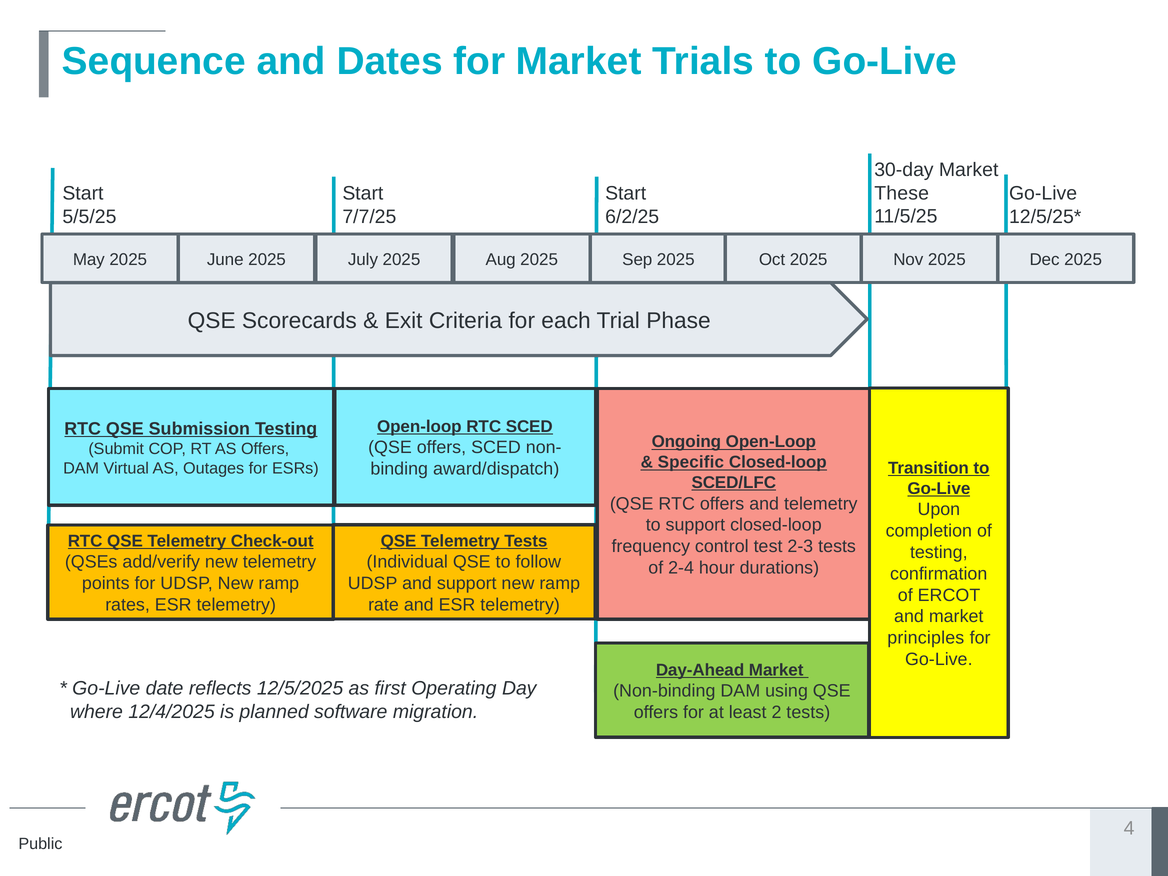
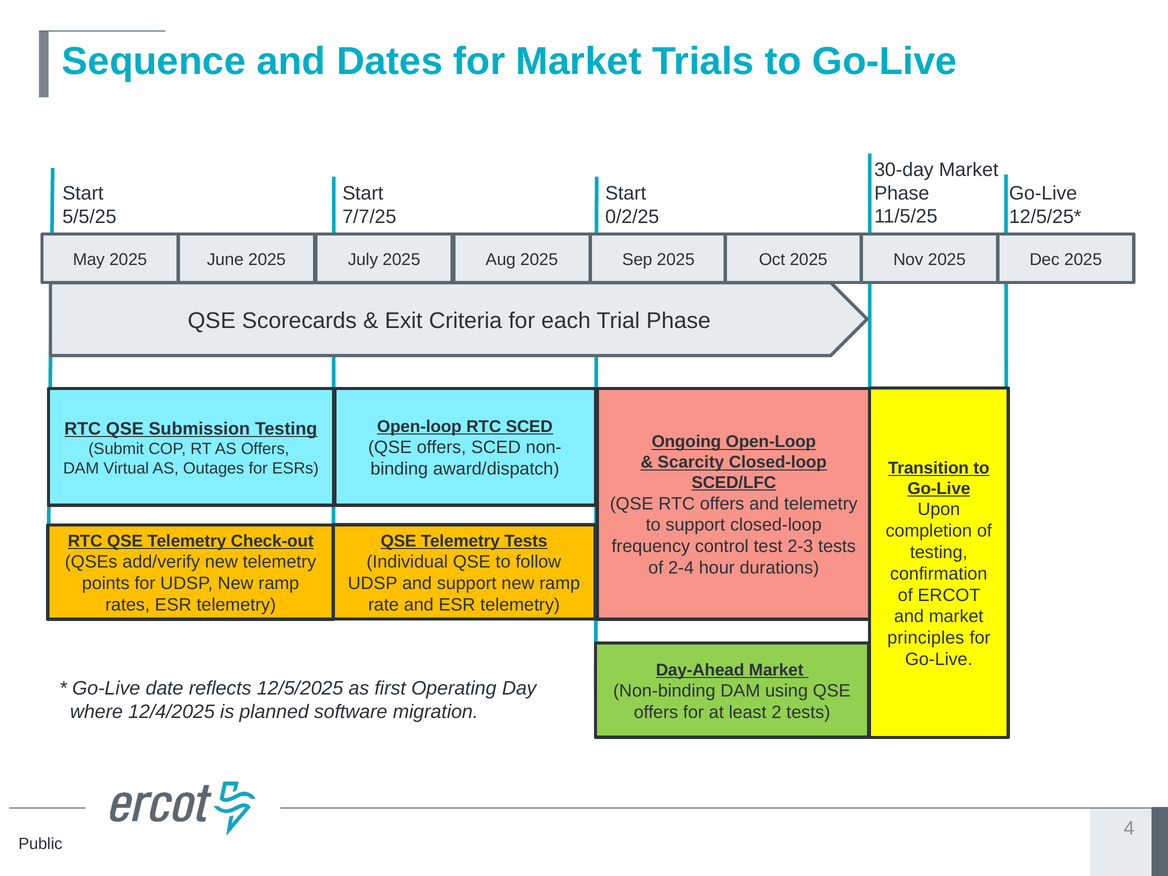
These at (902, 193): These -> Phase
6/2/25: 6/2/25 -> 0/2/25
Specific: Specific -> Scarcity
